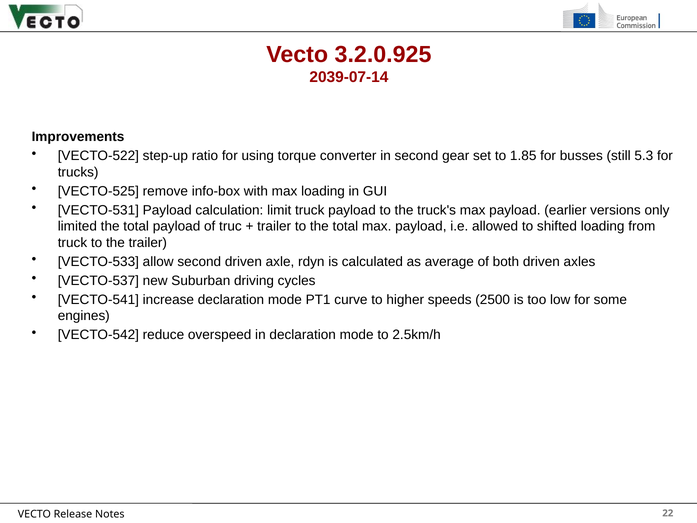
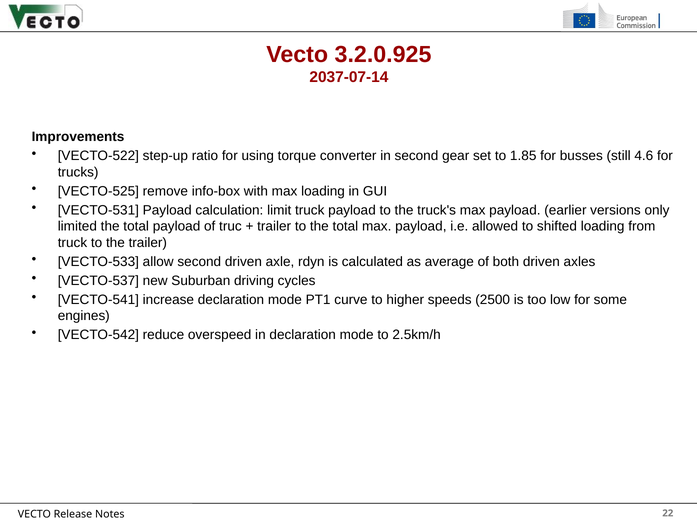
2039-07-14: 2039-07-14 -> 2037-07-14
5.3: 5.3 -> 4.6
